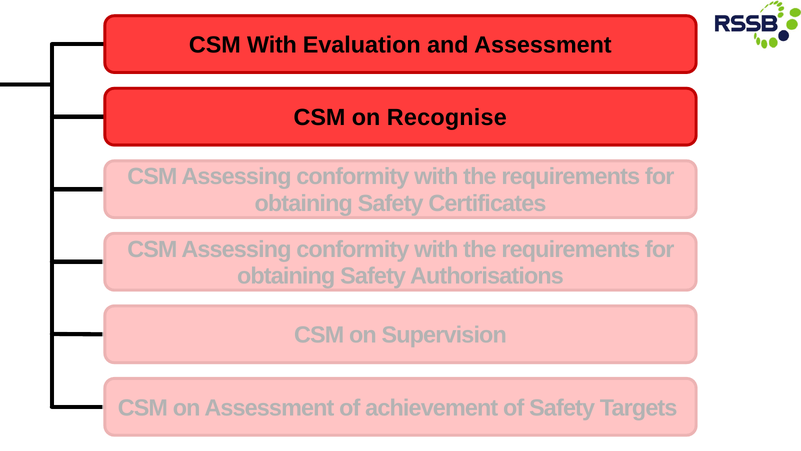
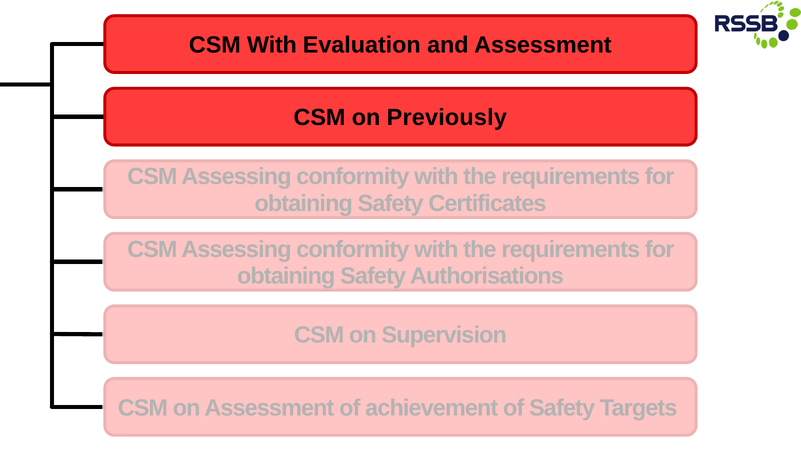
Recognise: Recognise -> Previously
